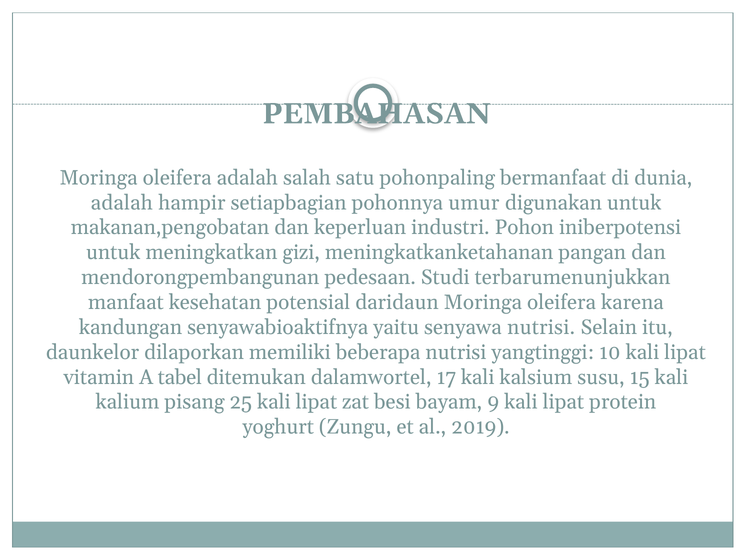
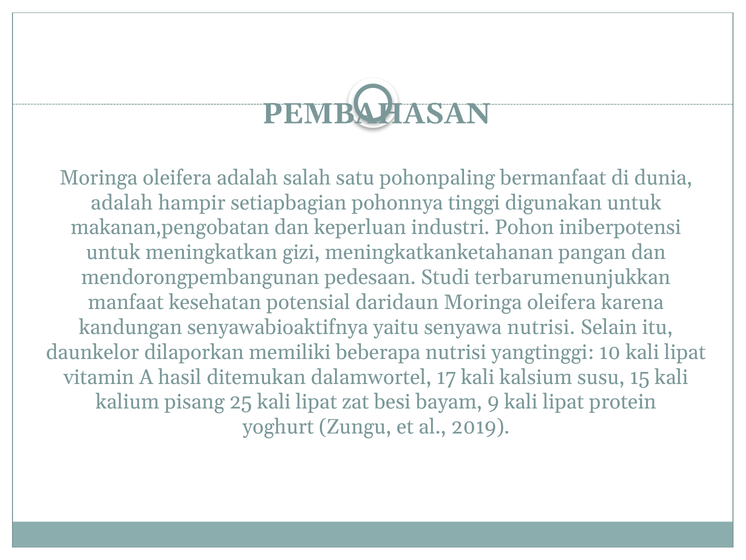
umur: umur -> tinggi
tabel: tabel -> hasil
